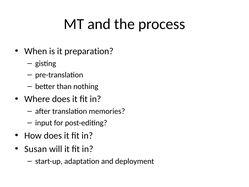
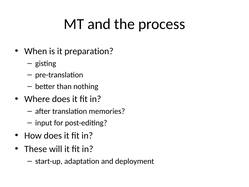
Susan: Susan -> These
